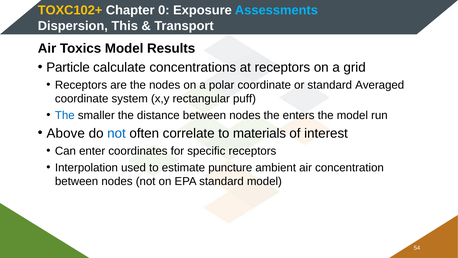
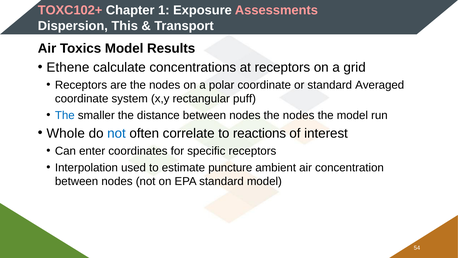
TOXC102+ colour: yellow -> pink
0: 0 -> 1
Assessments colour: light blue -> pink
Particle: Particle -> Ethene
nodes the enters: enters -> nodes
Above: Above -> Whole
materials: materials -> reactions
